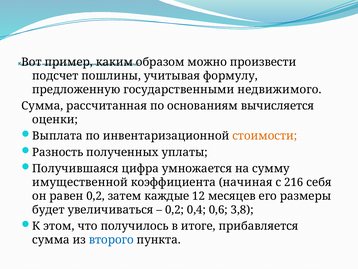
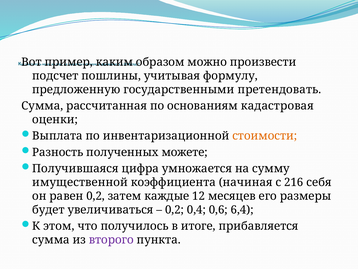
недвижимого: недвижимого -> претендовать
вычисляется: вычисляется -> кадастровая
уплаты: уплаты -> можете
3,8: 3,8 -> 6,4
второго colour: blue -> purple
